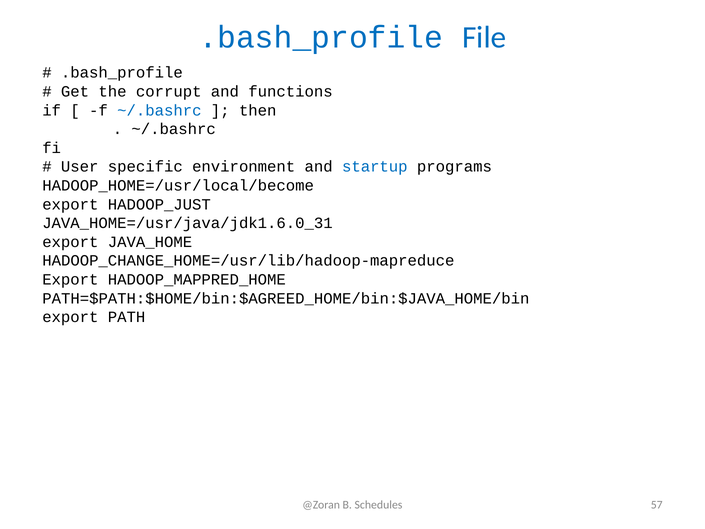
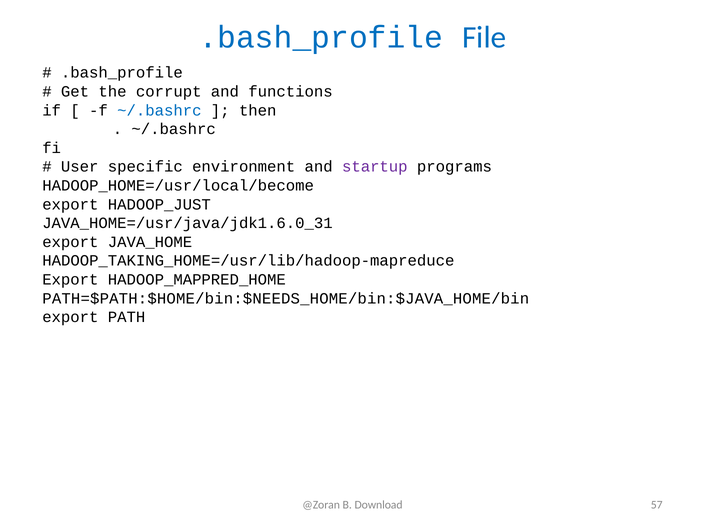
startup colour: blue -> purple
HADOOP_CHANGE_HOME=/usr/lib/hadoop-mapreduce: HADOOP_CHANGE_HOME=/usr/lib/hadoop-mapreduce -> HADOOP_TAKING_HOME=/usr/lib/hadoop-mapreduce
PATH=$PATH:$HOME/bin:$AGREED_HOME/bin:$JAVA_HOME/bin: PATH=$PATH:$HOME/bin:$AGREED_HOME/bin:$JAVA_HOME/bin -> PATH=$PATH:$HOME/bin:$NEEDS_HOME/bin:$JAVA_HOME/bin
Schedules: Schedules -> Download
